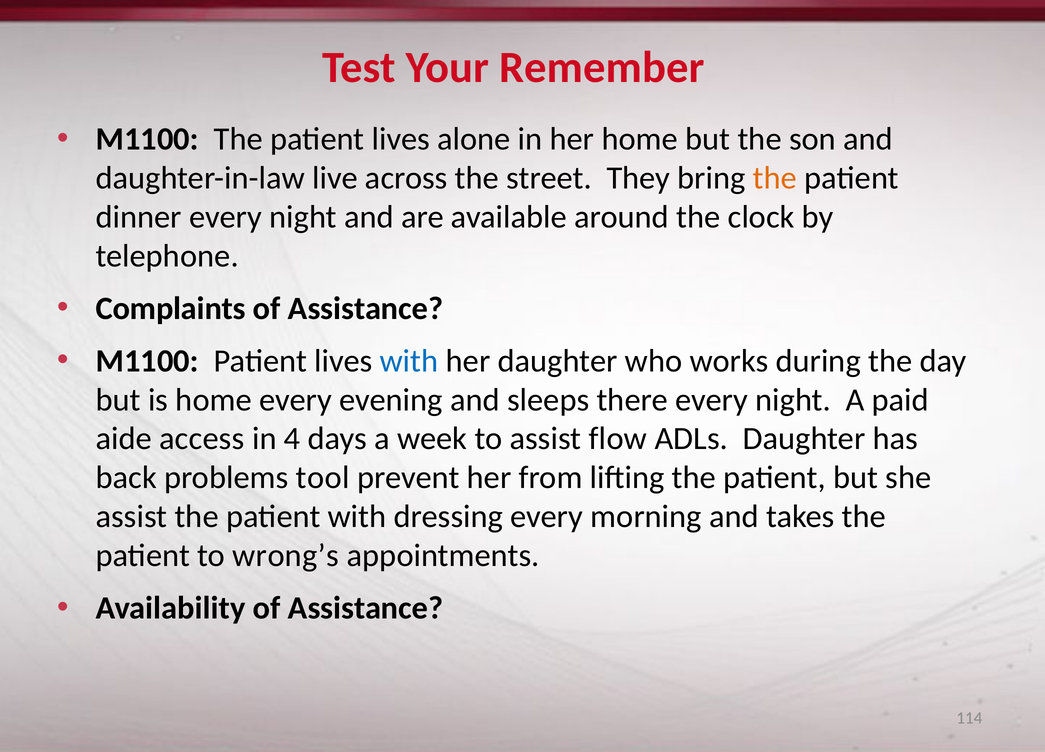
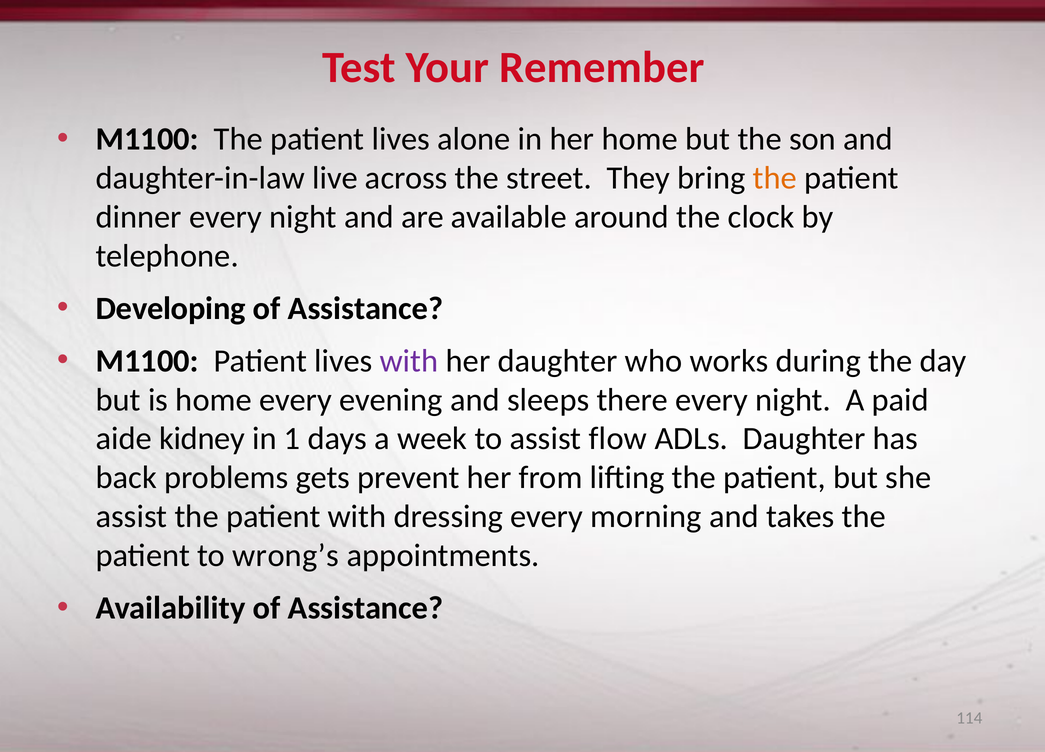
Complaints: Complaints -> Developing
with at (409, 361) colour: blue -> purple
access: access -> kidney
4: 4 -> 1
tool: tool -> gets
